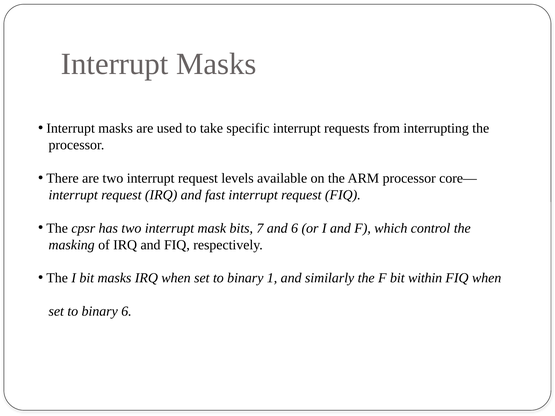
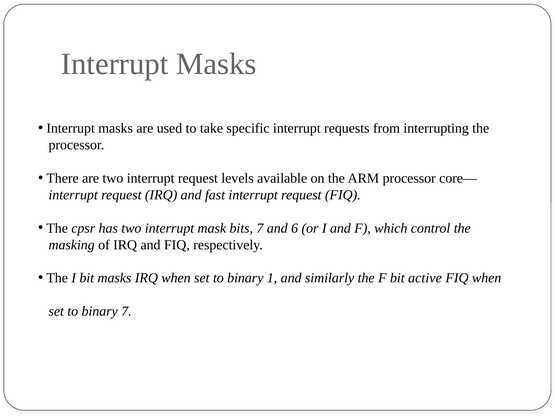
within: within -> active
binary 6: 6 -> 7
